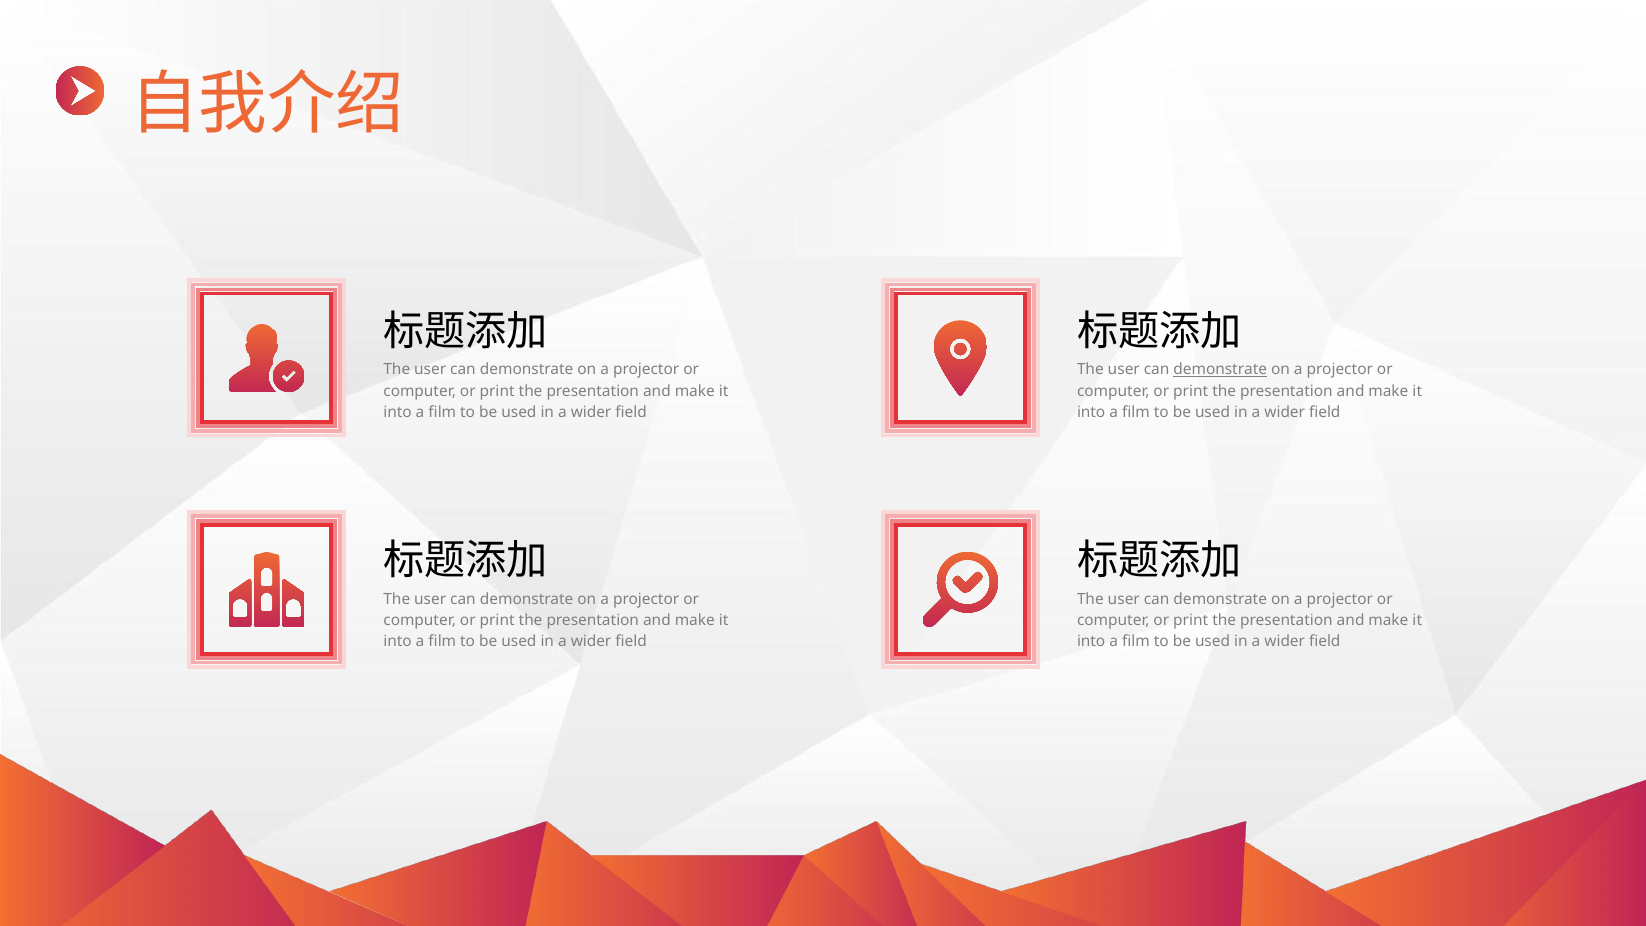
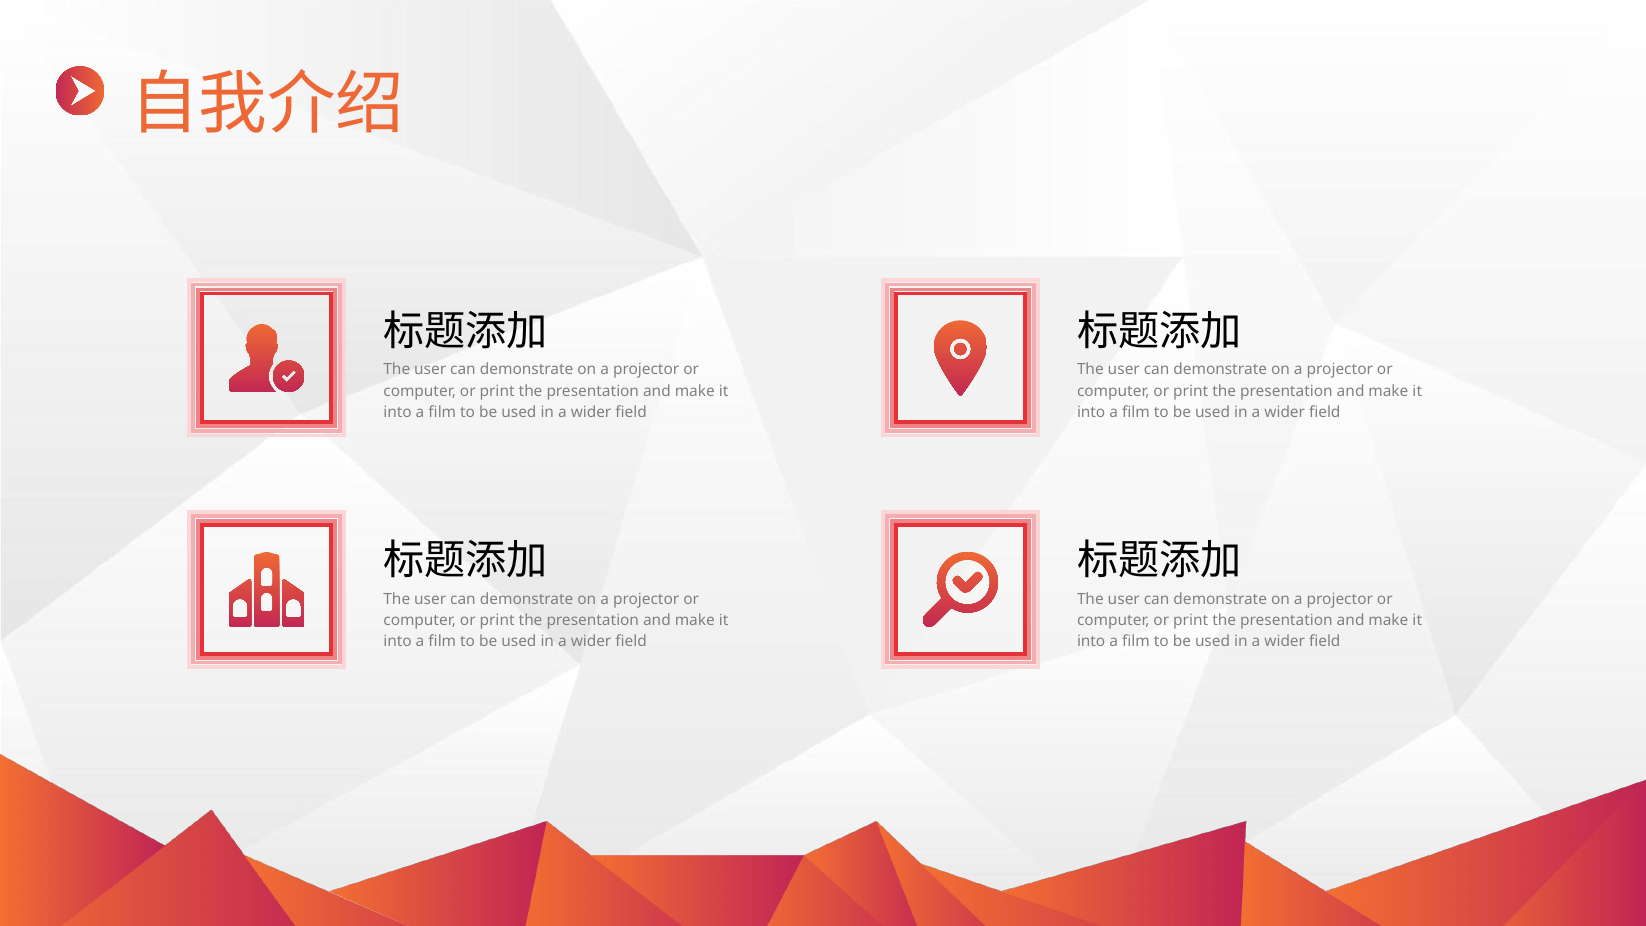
demonstrate at (1220, 370) underline: present -> none
